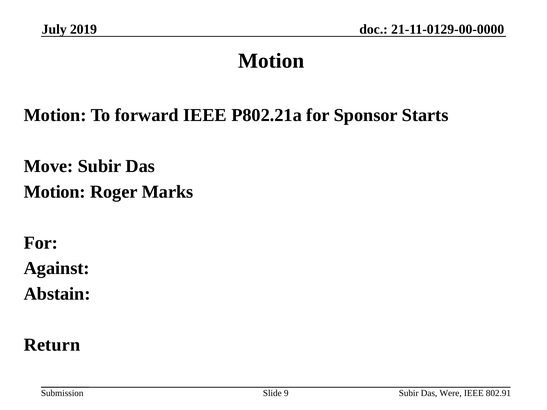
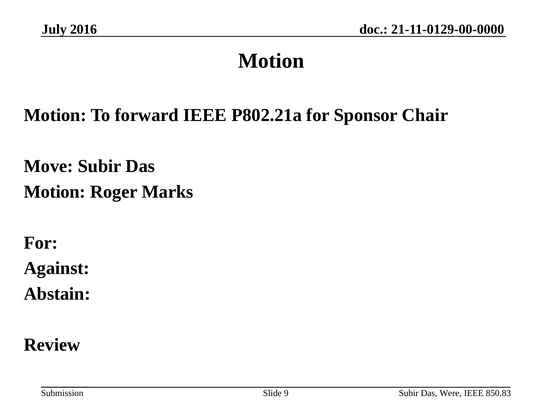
2019: 2019 -> 2016
Starts: Starts -> Chair
Return: Return -> Review
802.91: 802.91 -> 850.83
